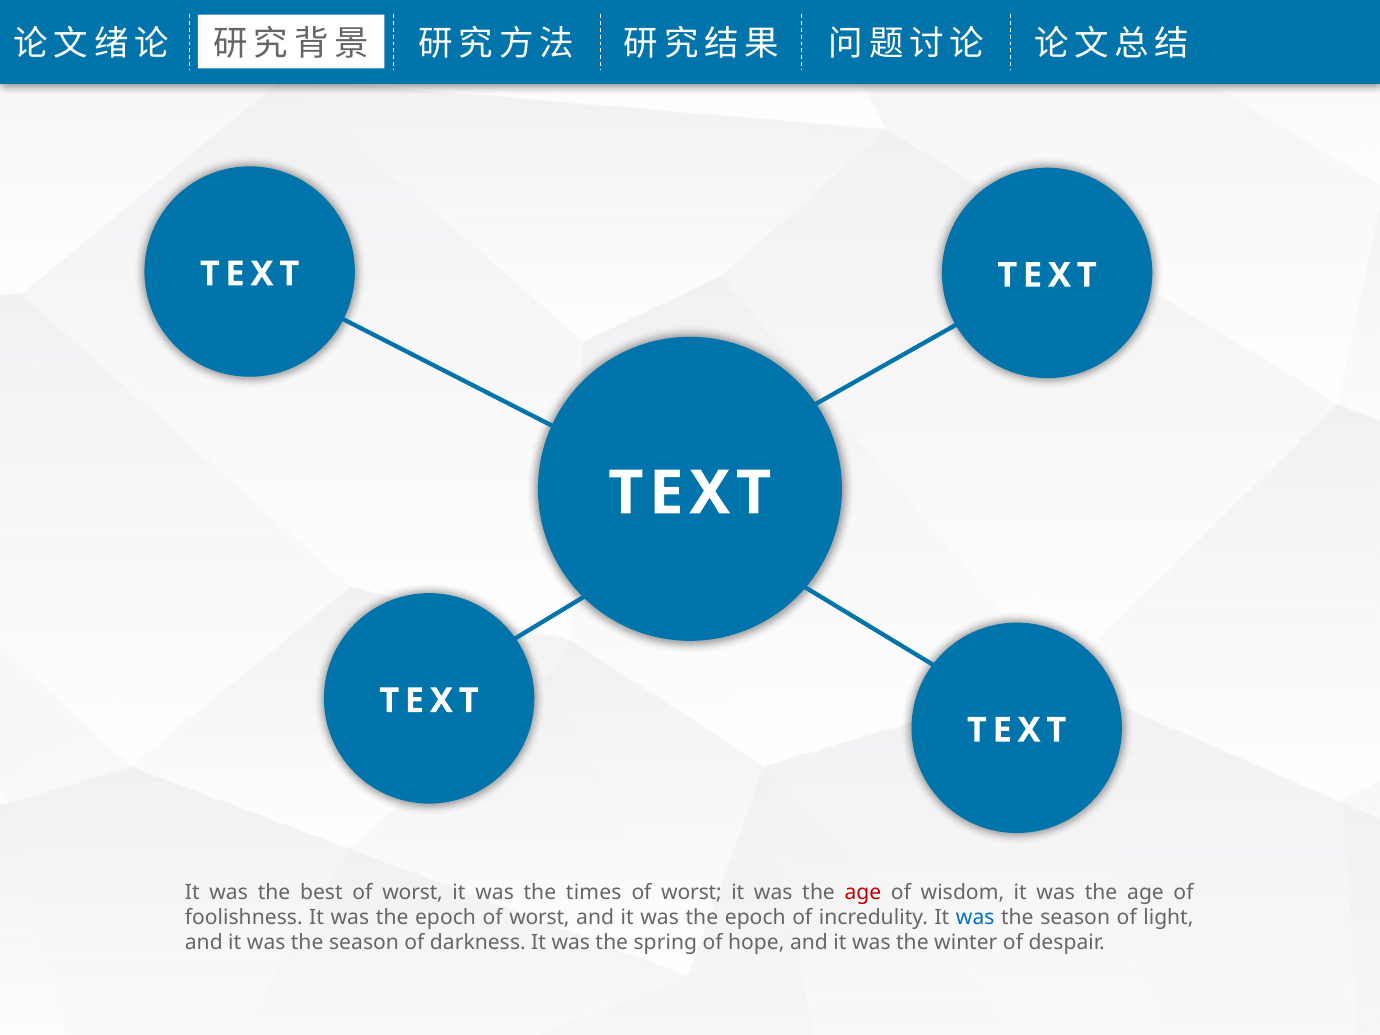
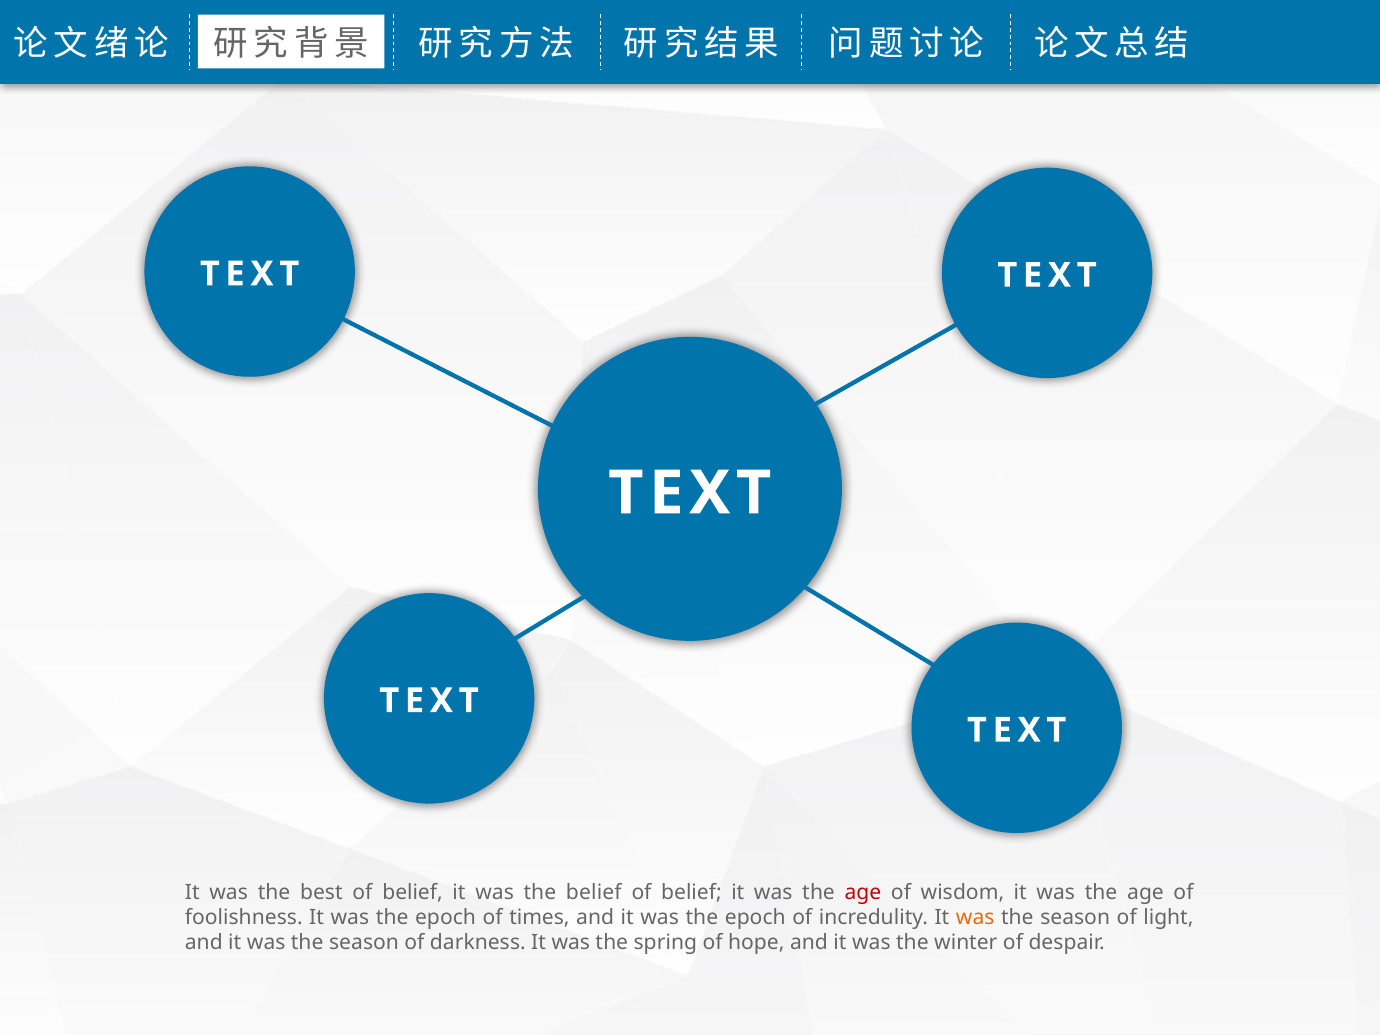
best of worst: worst -> belief
the times: times -> belief
worst at (692, 892): worst -> belief
epoch of worst: worst -> times
was at (975, 918) colour: blue -> orange
